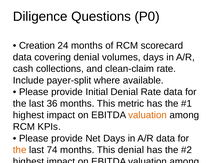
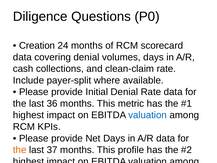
valuation at (148, 115) colour: orange -> blue
74: 74 -> 37
This denial: denial -> profile
